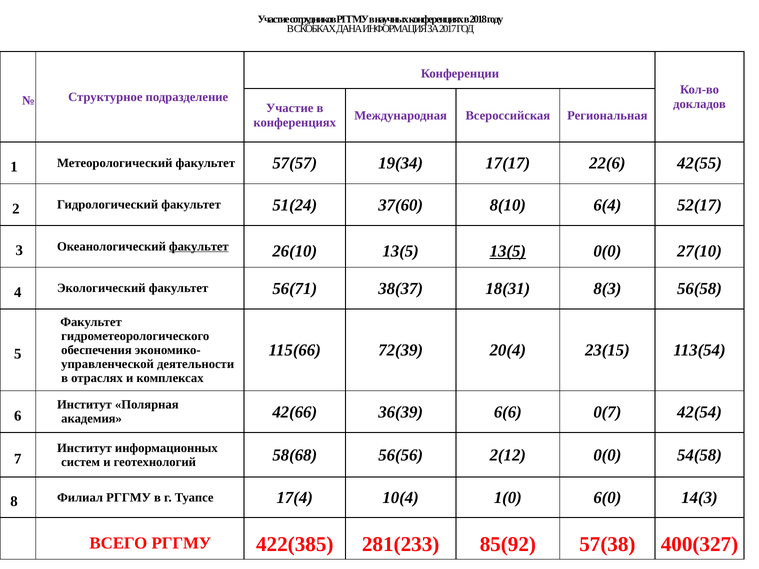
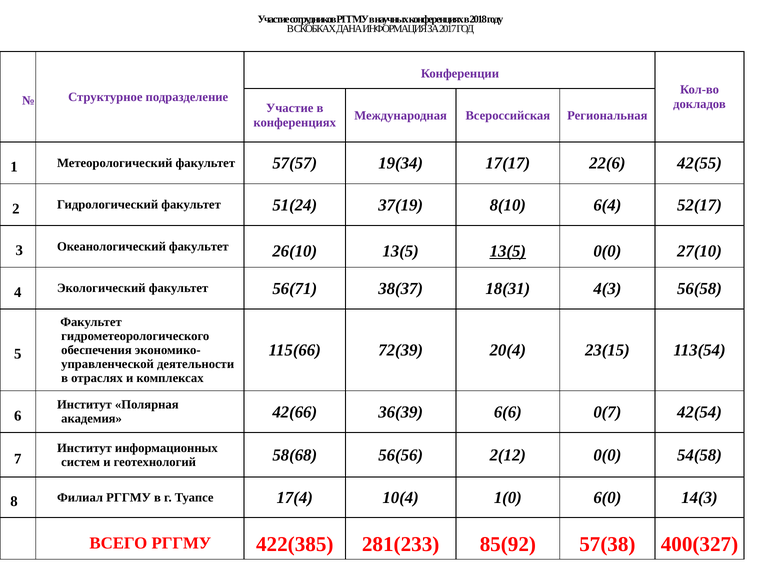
37(60: 37(60 -> 37(19
факультет at (199, 247) underline: present -> none
8(3: 8(3 -> 4(3
